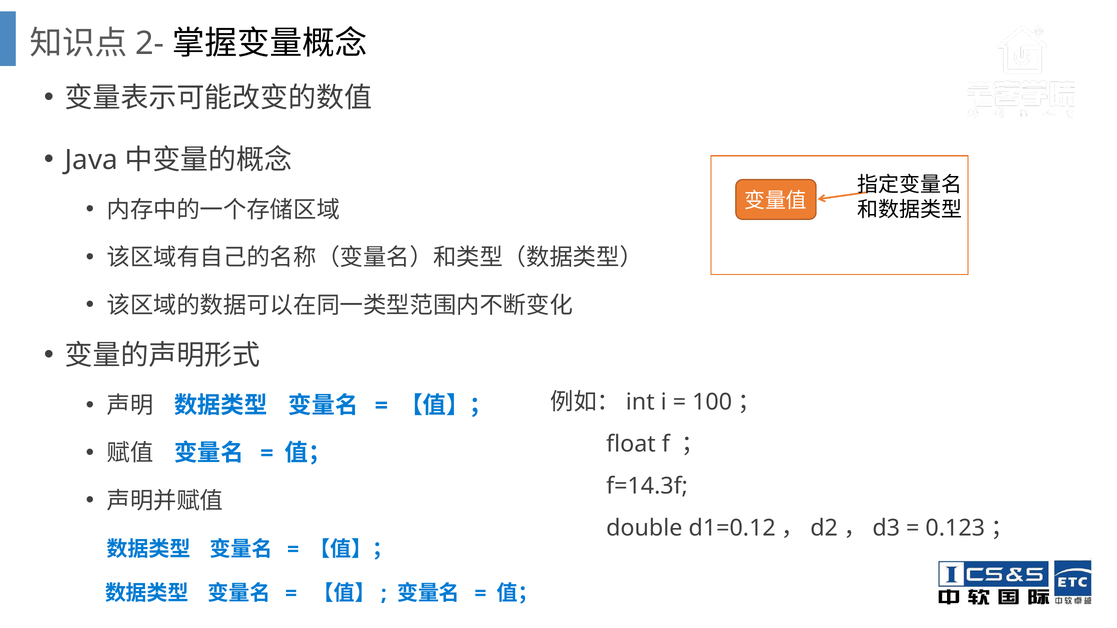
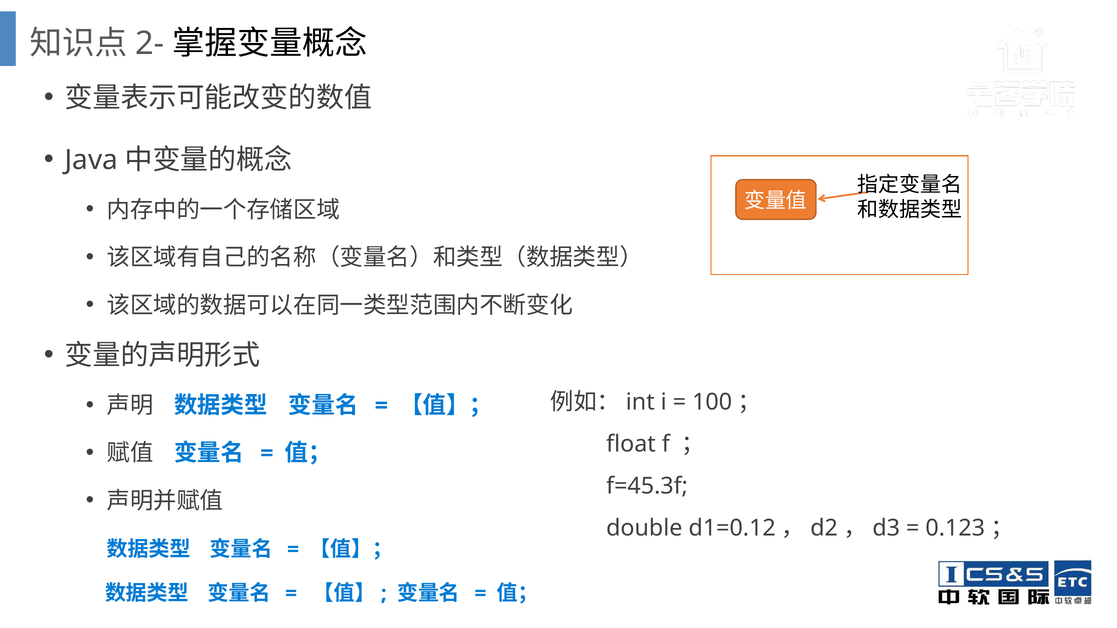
f=14.3f: f=14.3f -> f=45.3f
